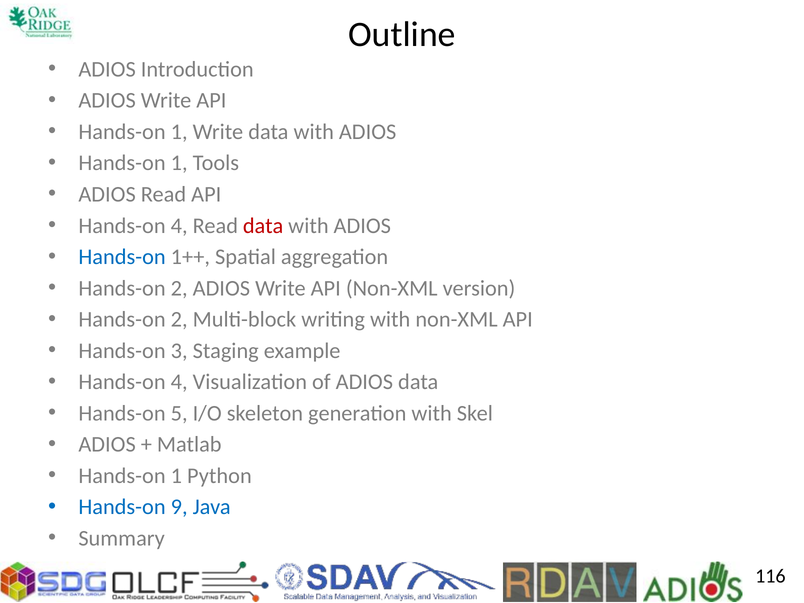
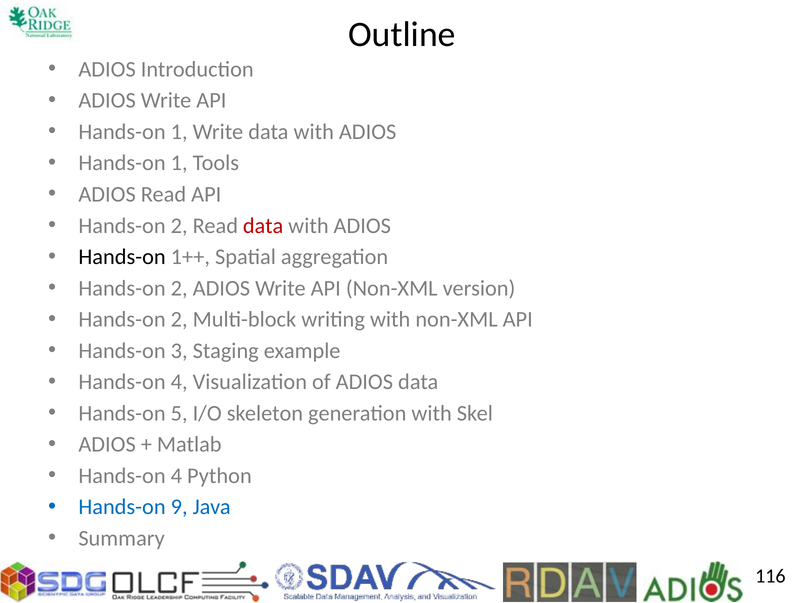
4 at (179, 226): 4 -> 2
Hands-on at (122, 257) colour: blue -> black
1 at (176, 476): 1 -> 4
